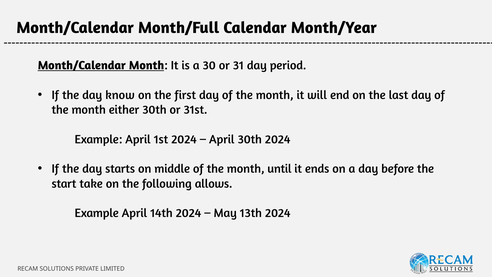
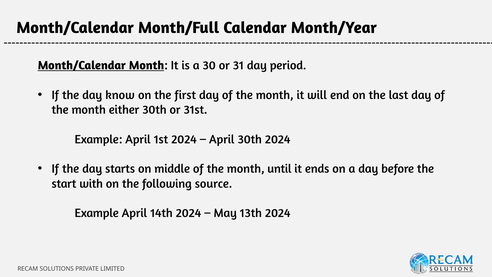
take: take -> with
allows: allows -> source
